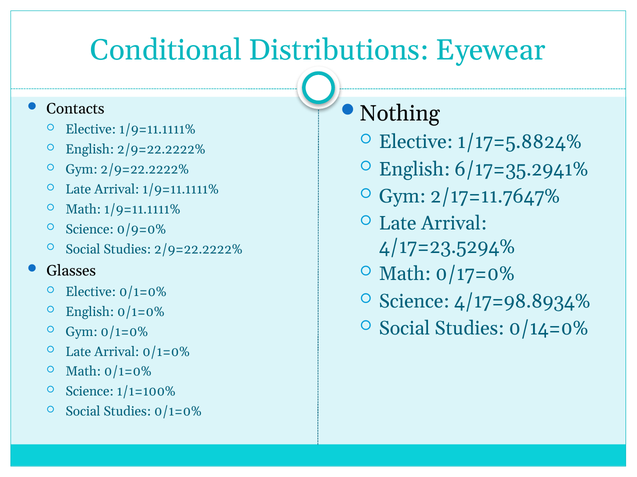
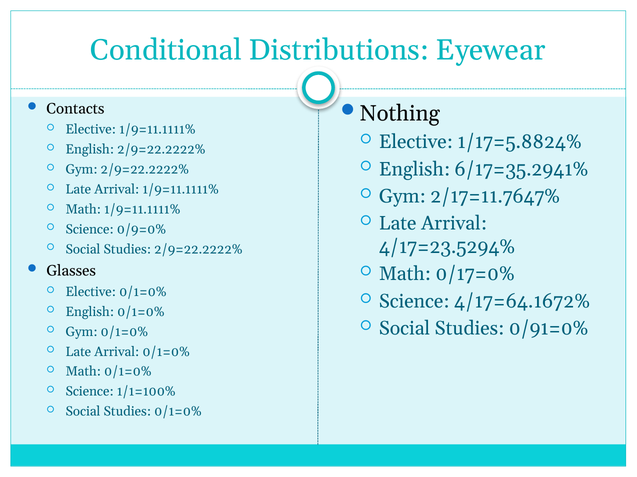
4/17=98.8934%: 4/17=98.8934% -> 4/17=64.1672%
0/14=0%: 0/14=0% -> 0/91=0%
